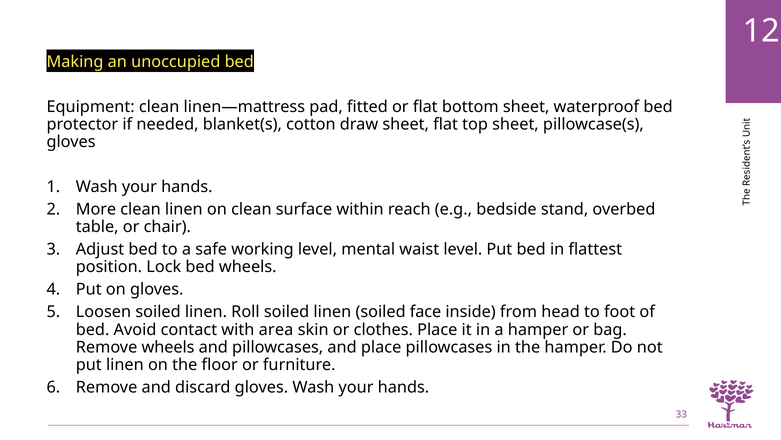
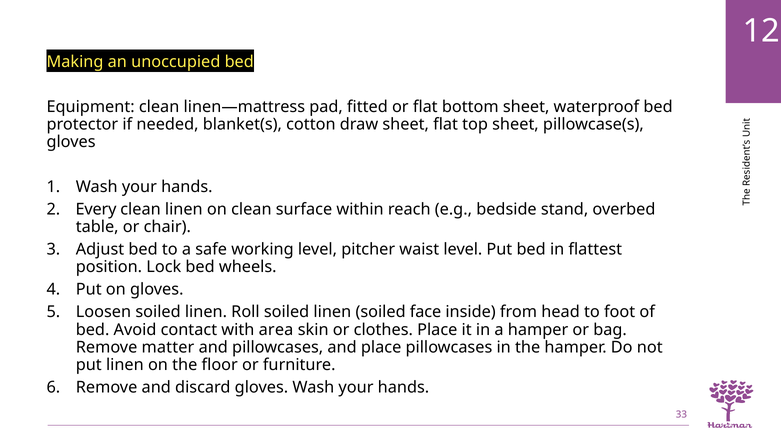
More: More -> Every
mental: mental -> pitcher
Remove wheels: wheels -> matter
